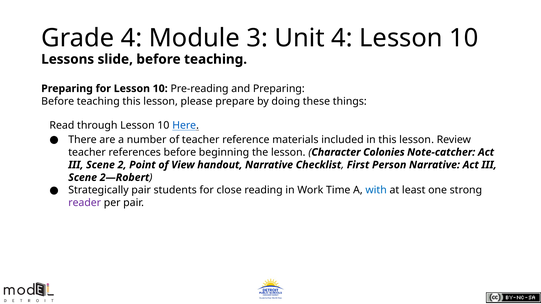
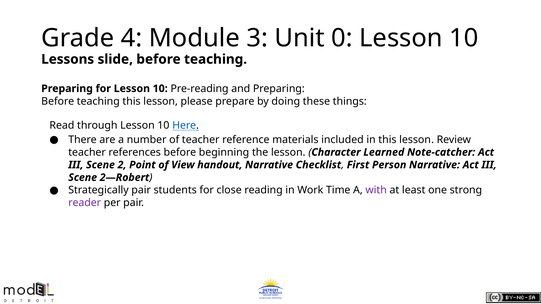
Unit 4: 4 -> 0
Colonies: Colonies -> Learned
with colour: blue -> purple
